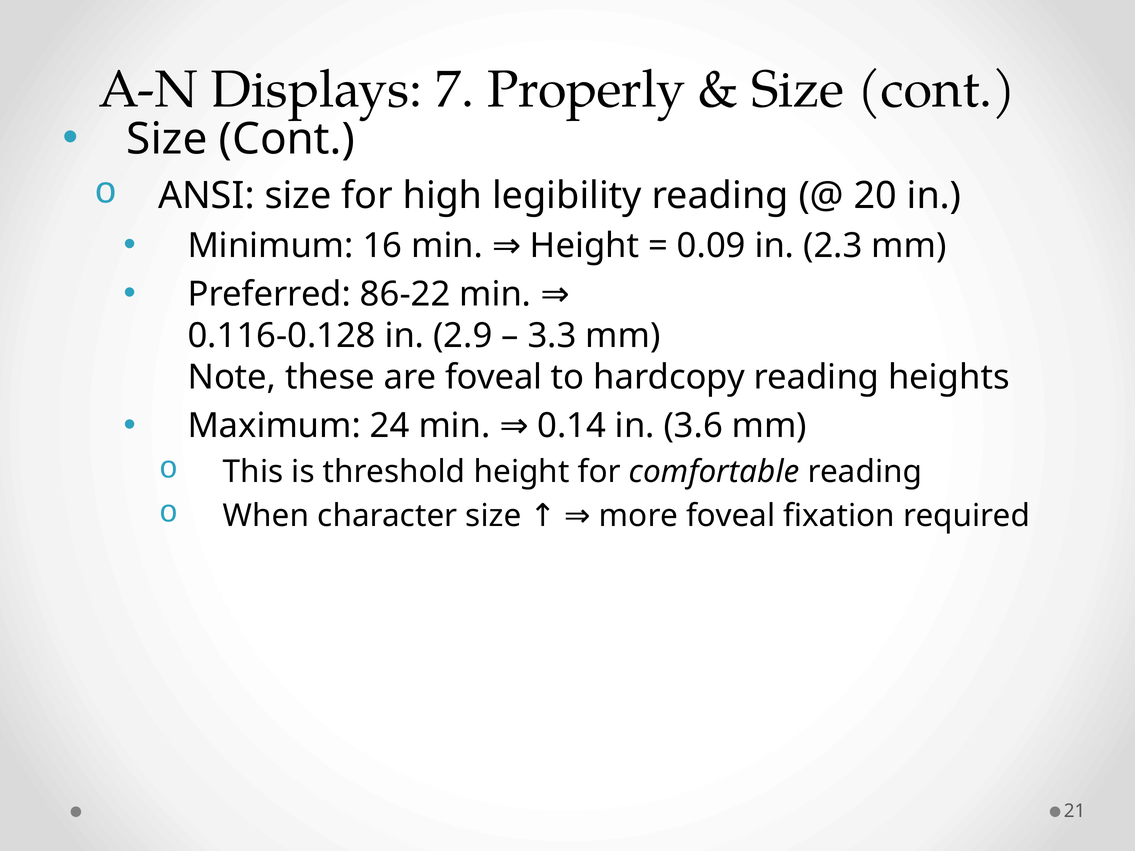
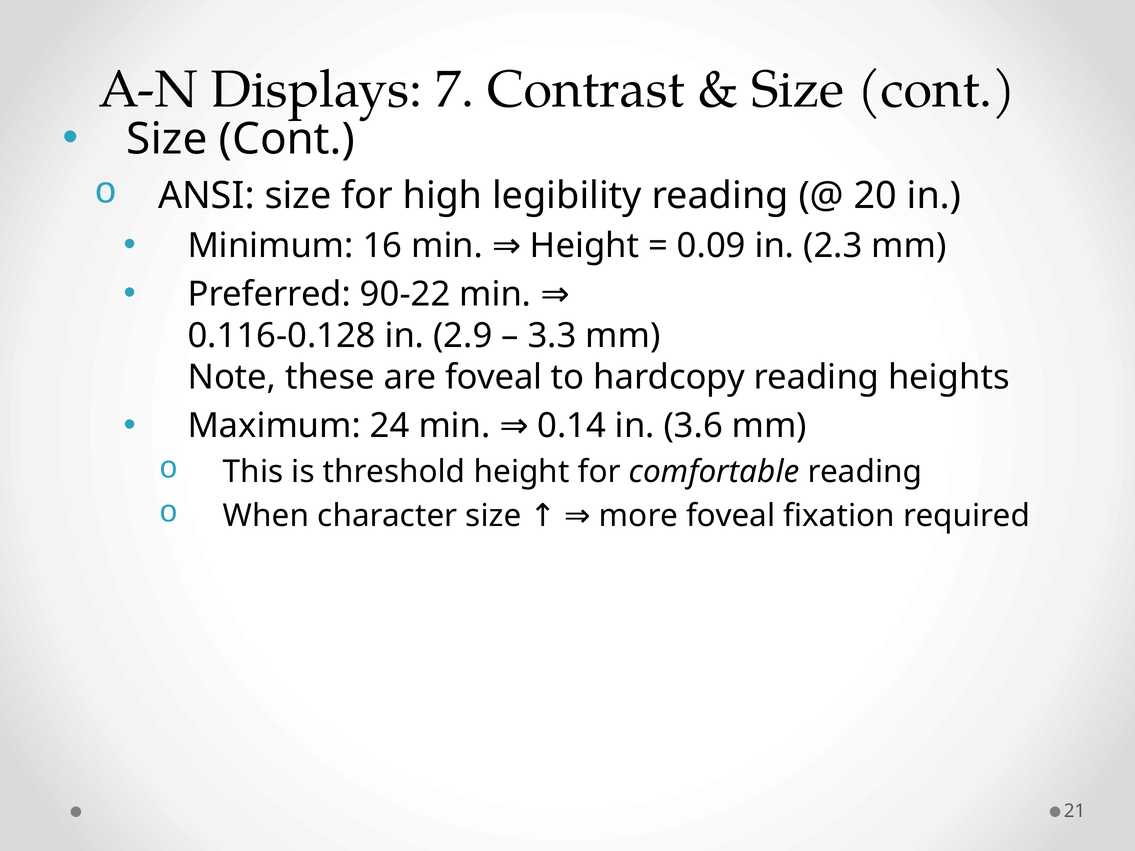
Properly: Properly -> Contrast
86-22: 86-22 -> 90-22
